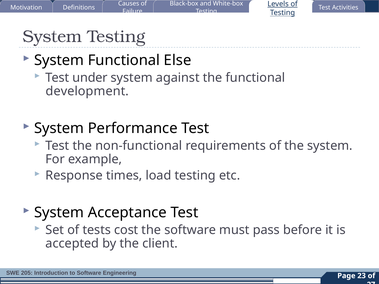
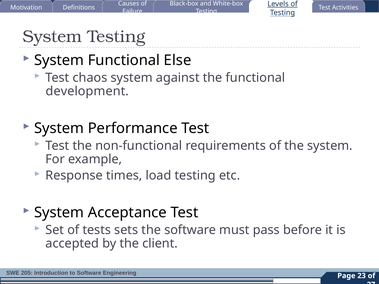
under: under -> chaos
cost: cost -> sets
